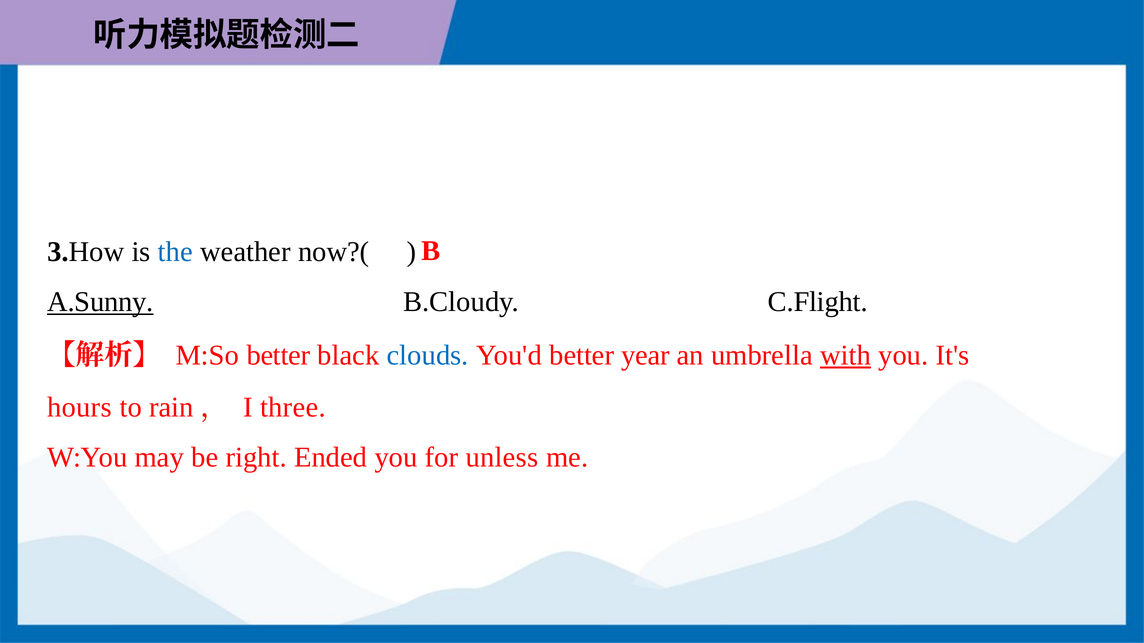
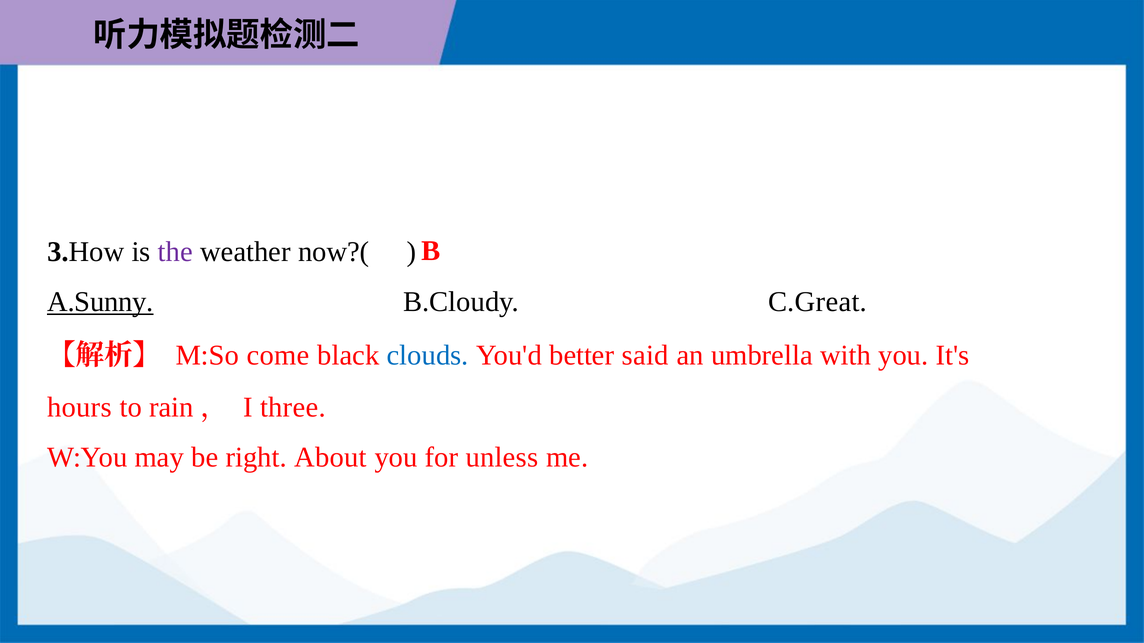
the colour: blue -> purple
C.Flight: C.Flight -> C.Great
M:So better: better -> come
year: year -> said
with underline: present -> none
Ended: Ended -> About
